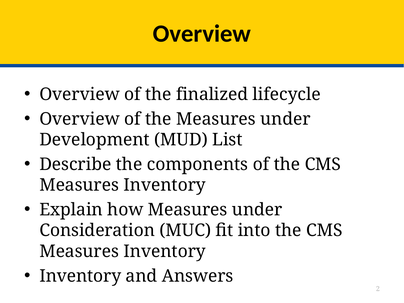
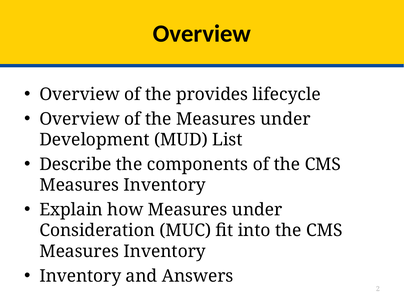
finalized: finalized -> provides
